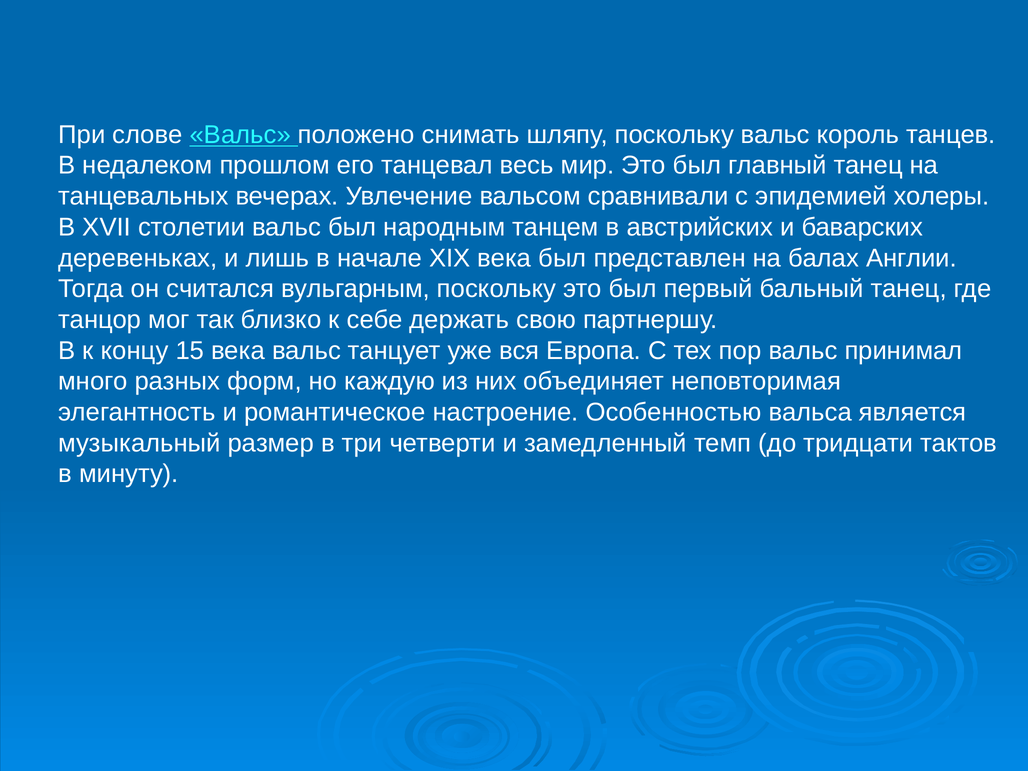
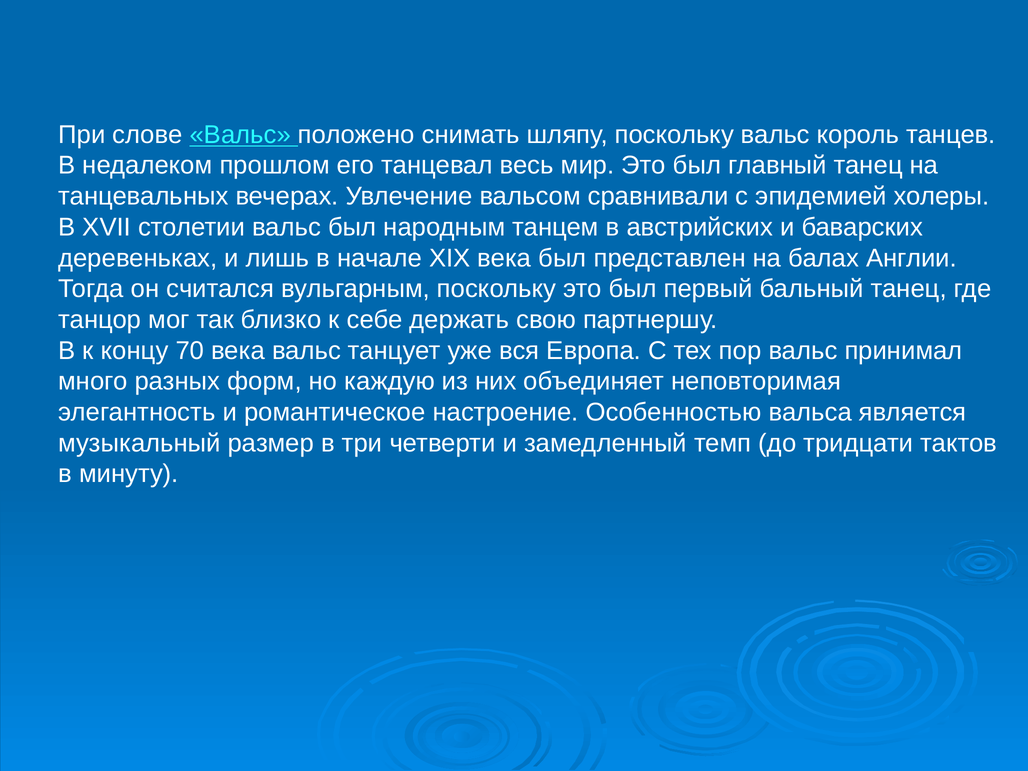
15: 15 -> 70
